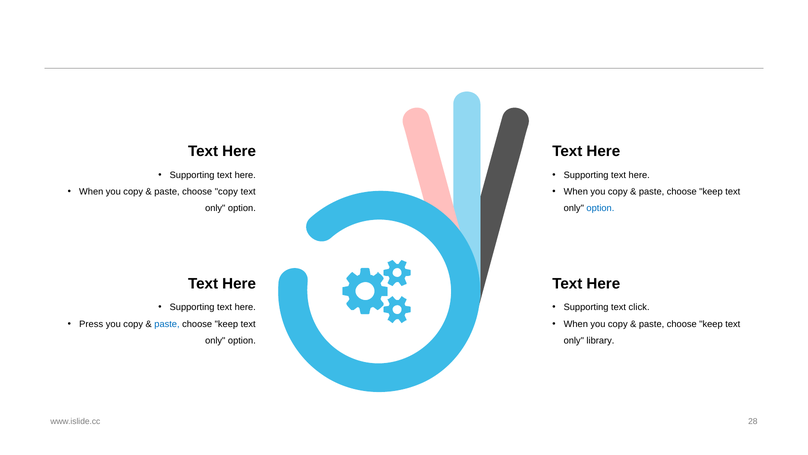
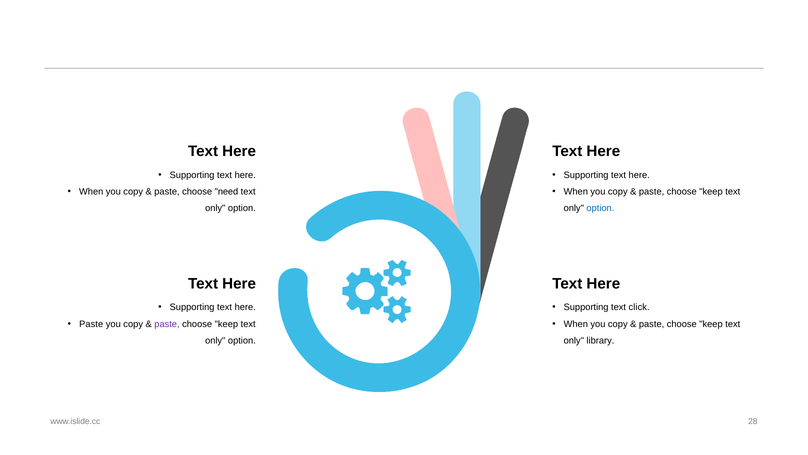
choose copy: copy -> need
Press at (91, 324): Press -> Paste
paste at (167, 324) colour: blue -> purple
